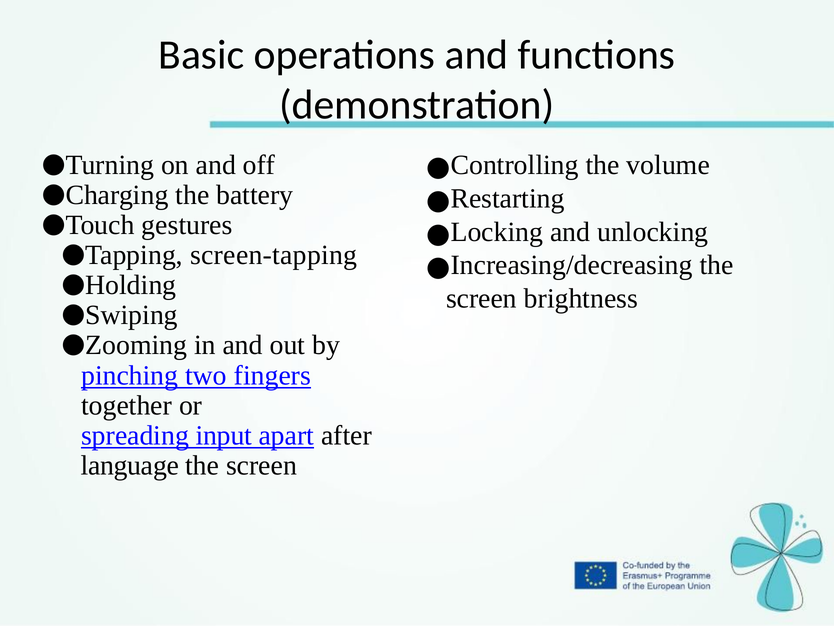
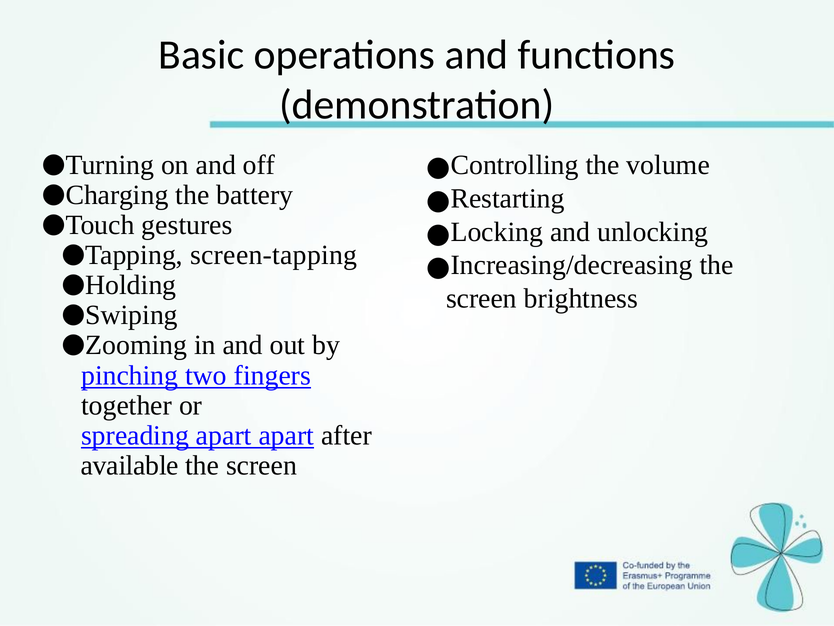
spreading input: input -> apart
language: language -> available
